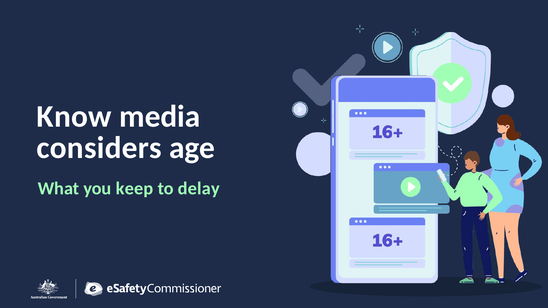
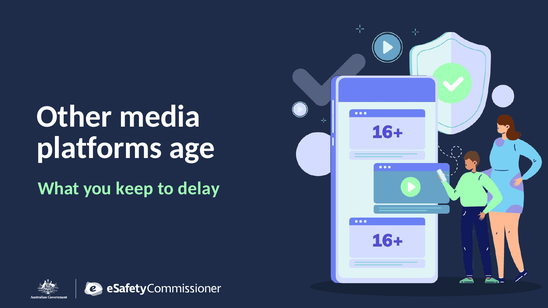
Know: Know -> Other
considers: considers -> platforms
